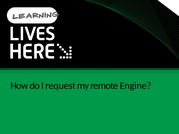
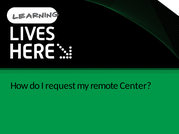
Engine: Engine -> Center
